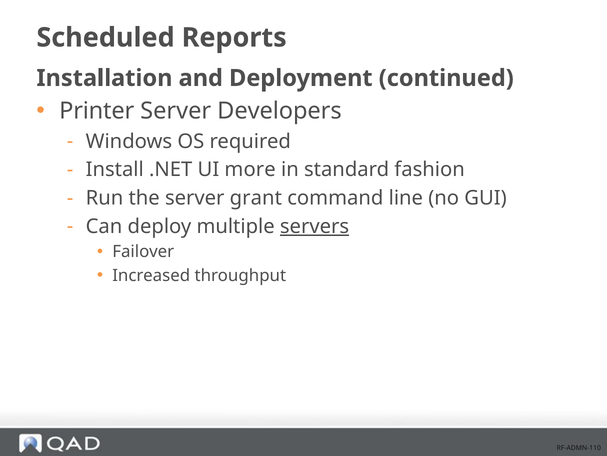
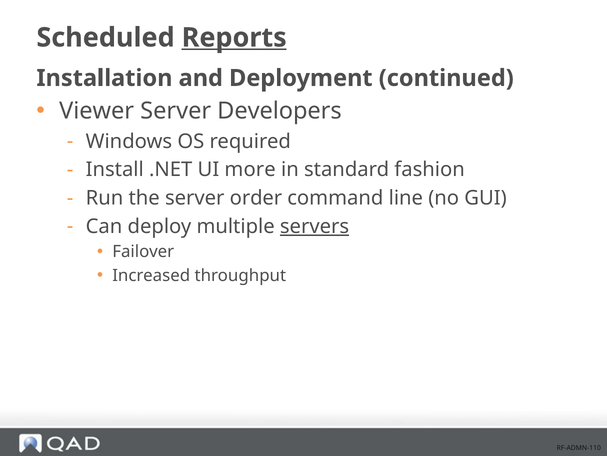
Reports underline: none -> present
Printer: Printer -> Viewer
grant: grant -> order
